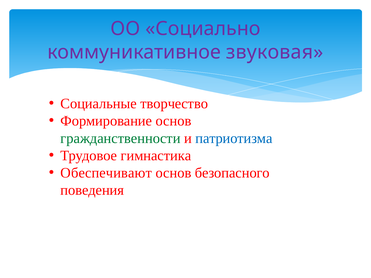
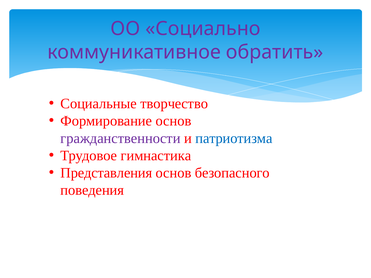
звуковая: звуковая -> обратить
гражданственности colour: green -> purple
Обеспечивают: Обеспечивают -> Представления
